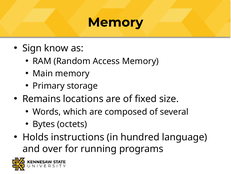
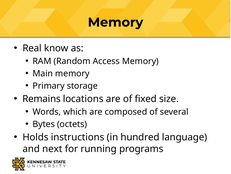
Sign: Sign -> Real
over: over -> next
